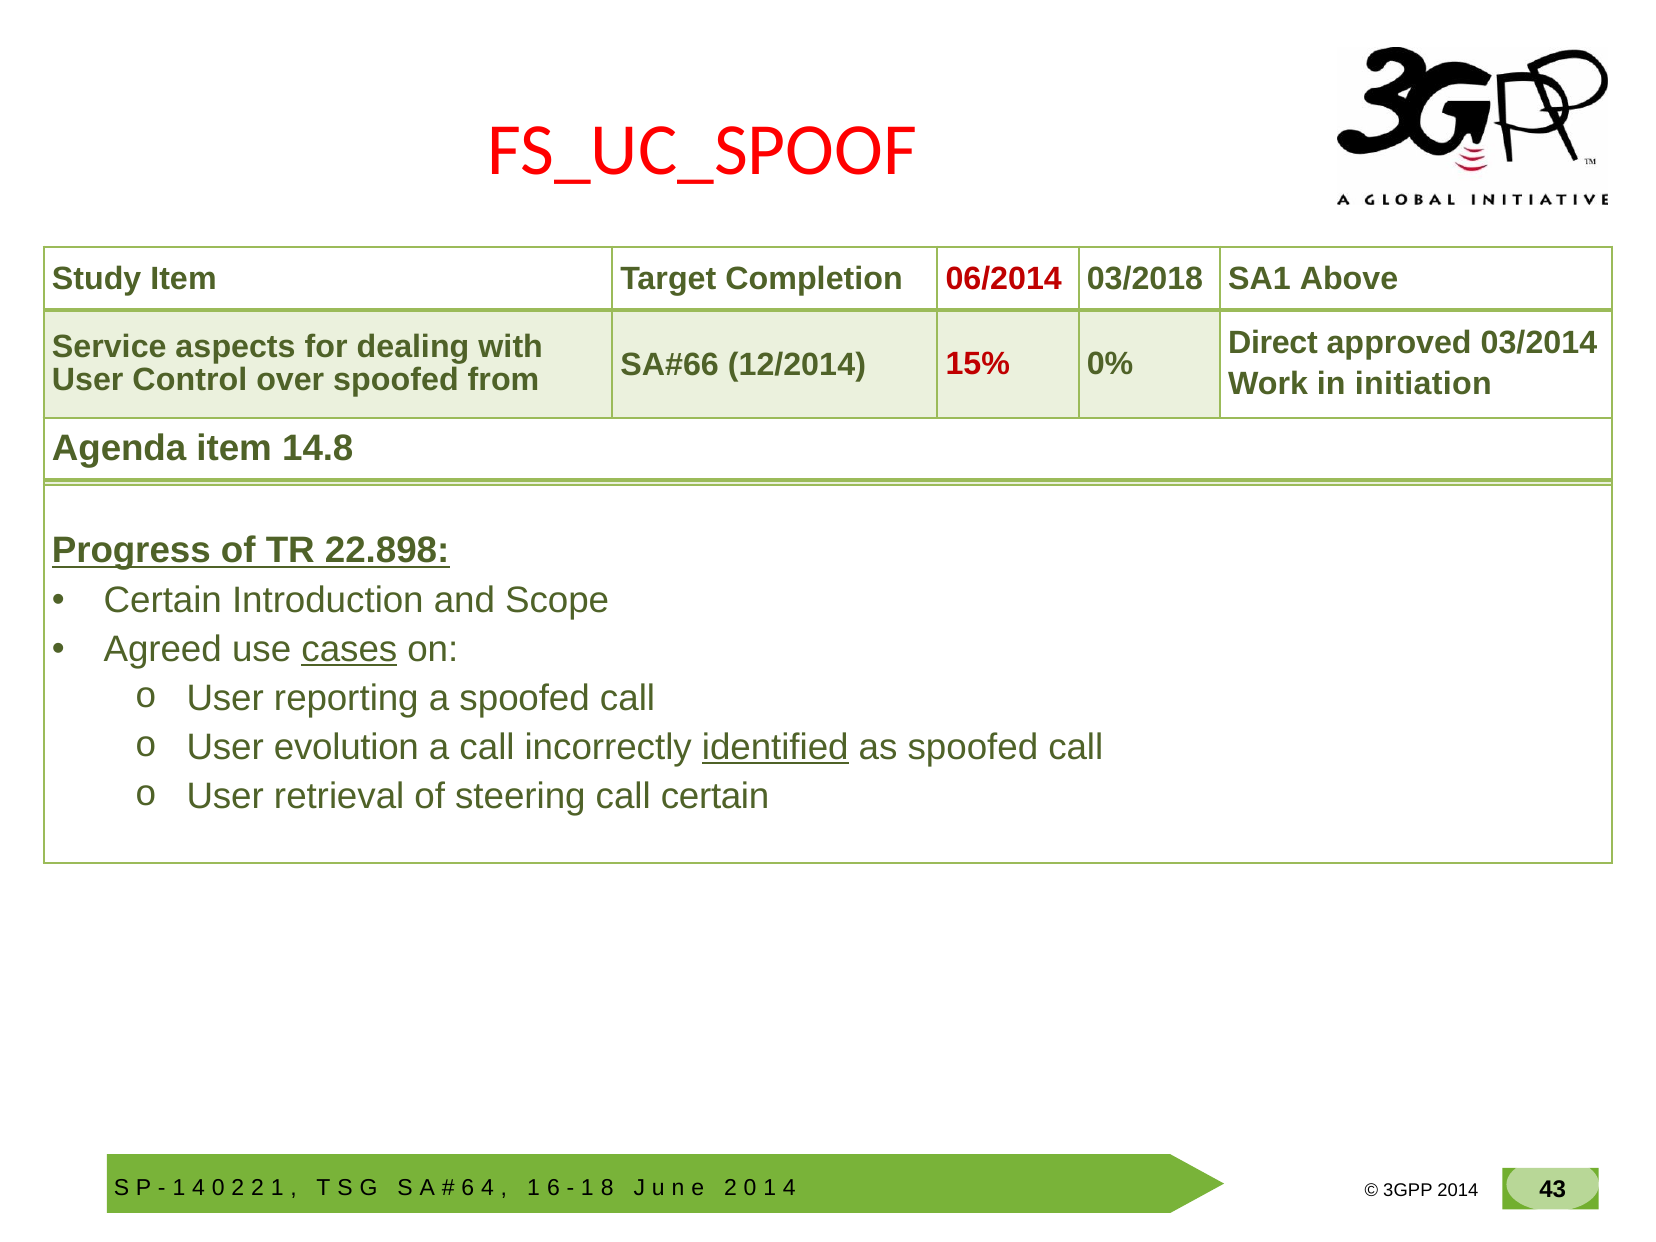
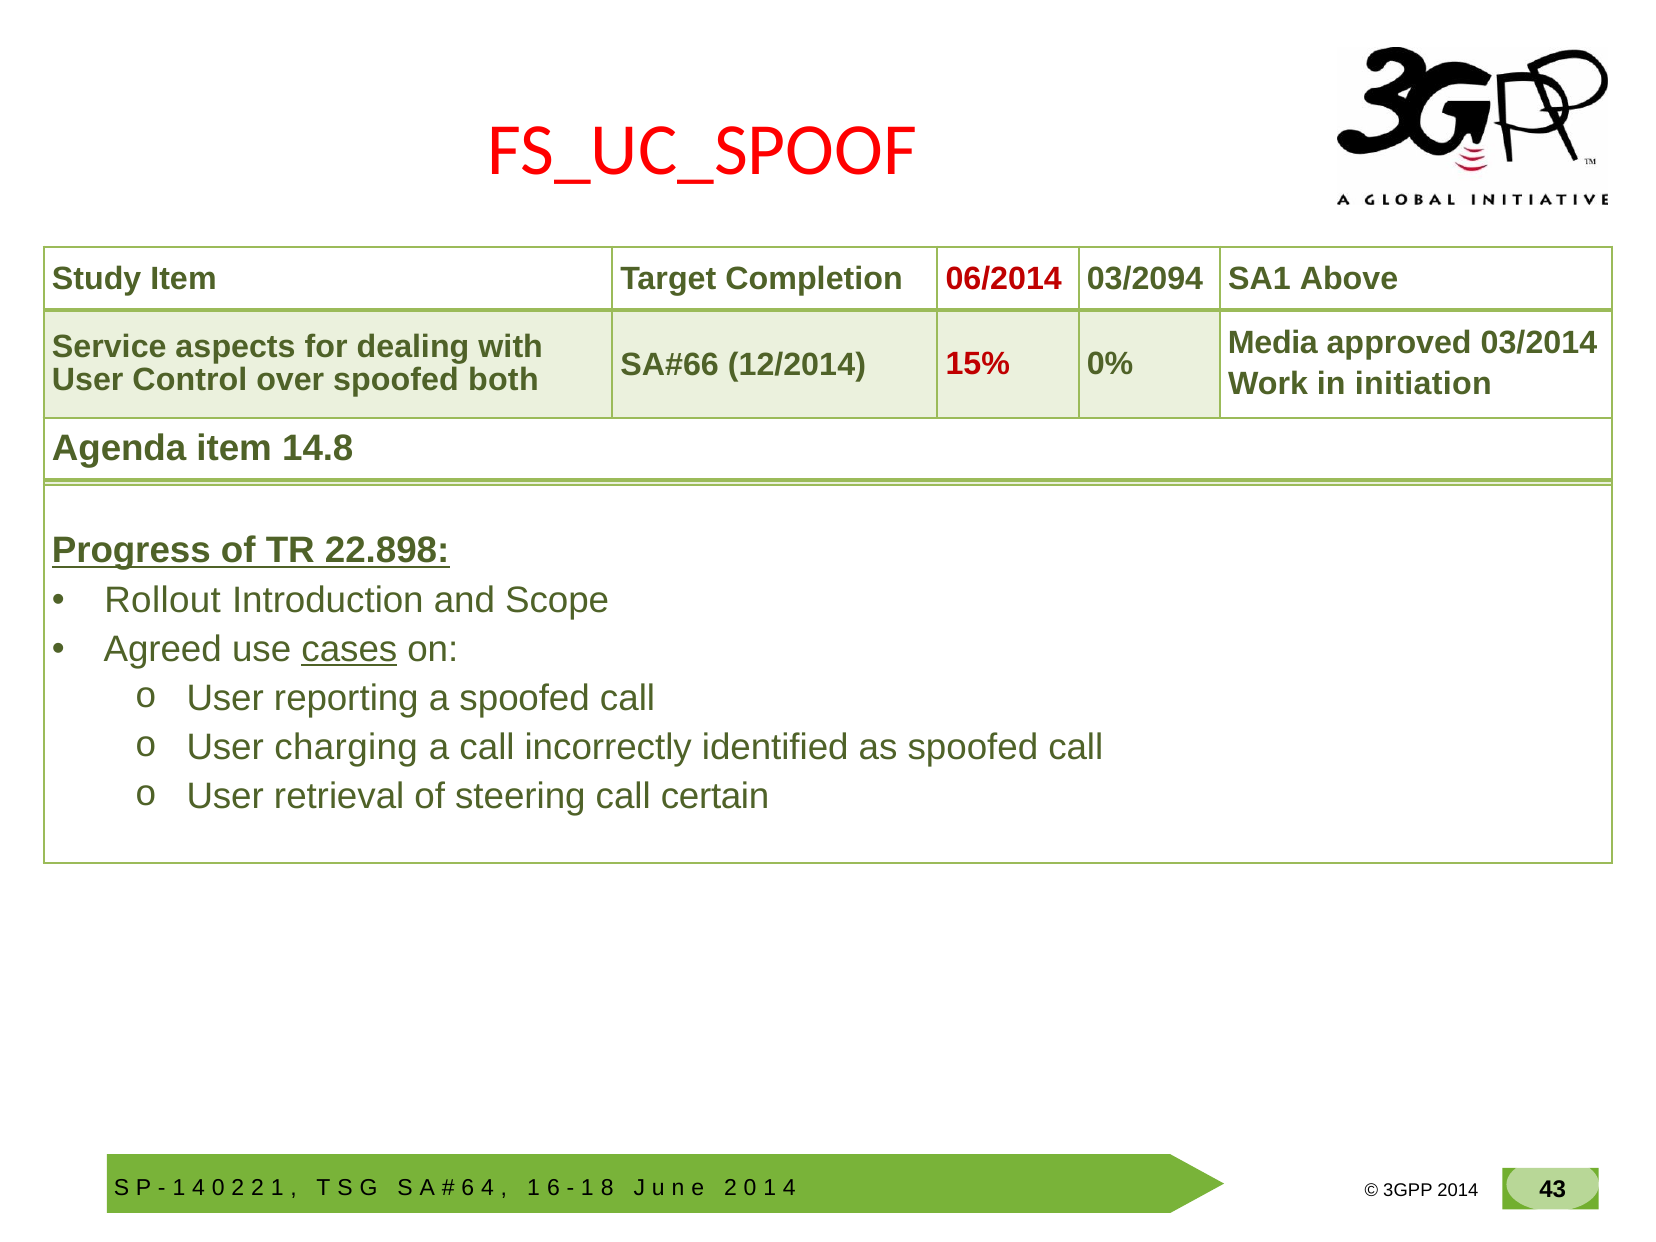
03/2018: 03/2018 -> 03/2094
Direct: Direct -> Media
from: from -> both
Certain at (163, 600): Certain -> Rollout
evolution: evolution -> charging
identified underline: present -> none
